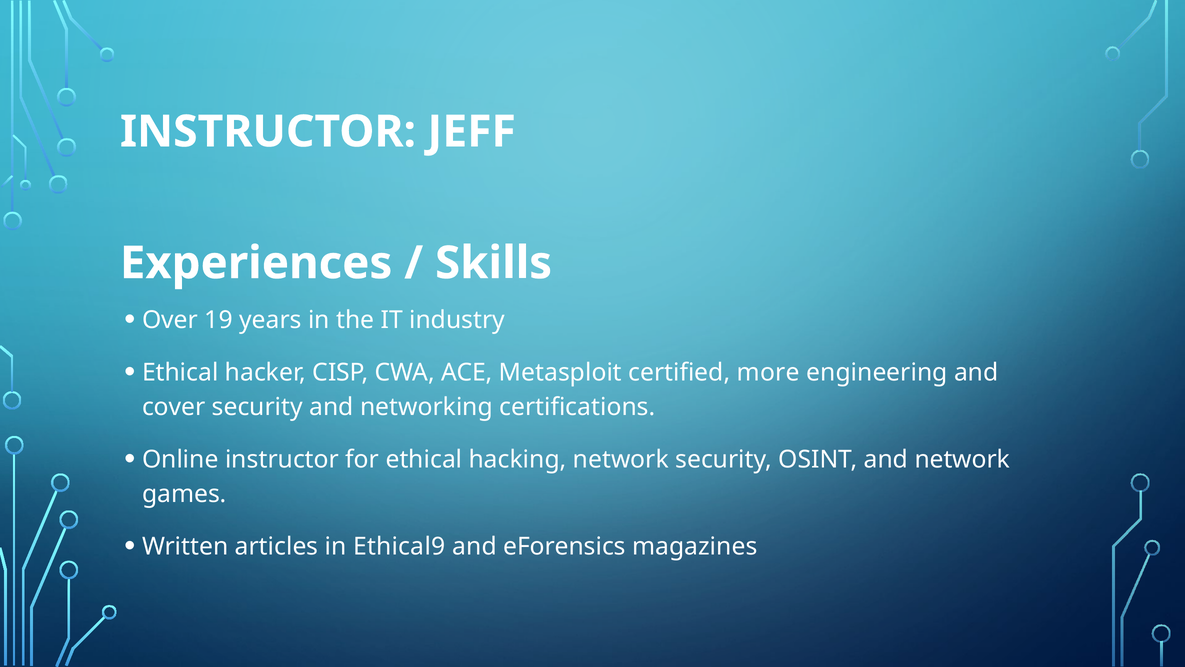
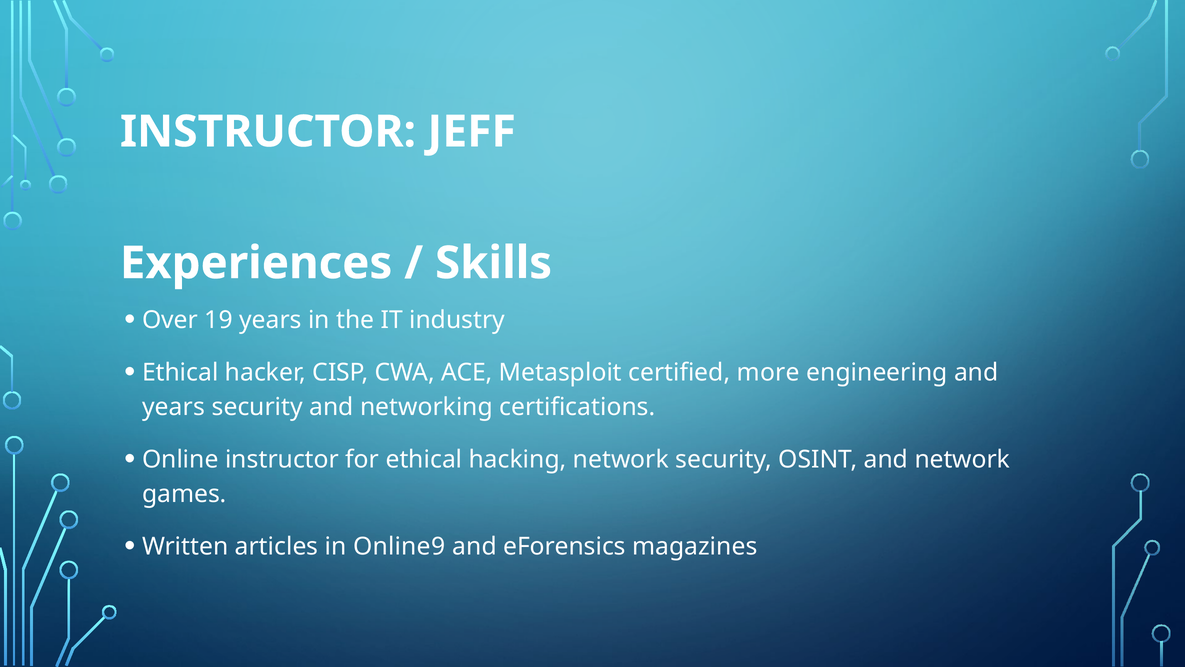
cover at (174, 407): cover -> years
Ethical9: Ethical9 -> Online9
